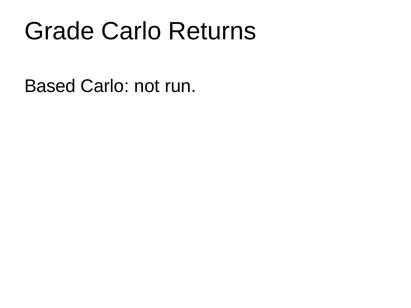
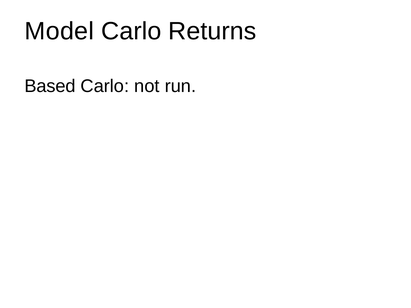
Grade: Grade -> Model
